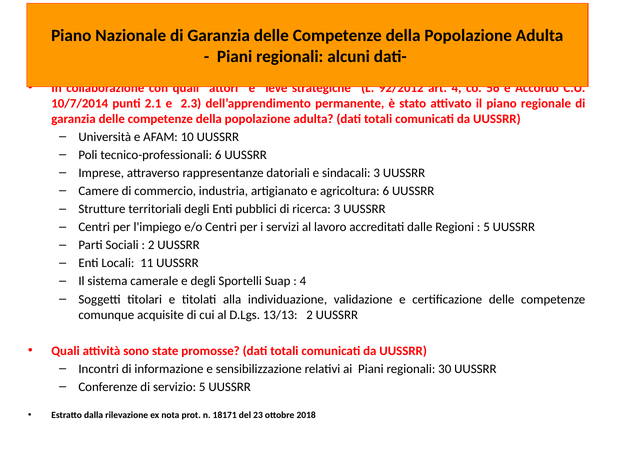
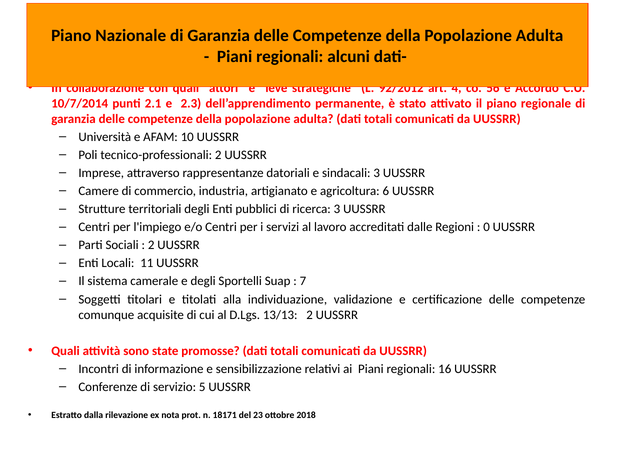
tecnico-professionali 6: 6 -> 2
5 at (487, 227): 5 -> 0
4 at (303, 281): 4 -> 7
30: 30 -> 16
